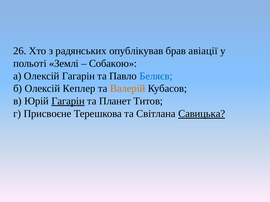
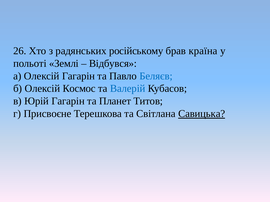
опублікував: опублікував -> російському
авіації: авіації -> країна
Собакою: Собакою -> Відбувся
Кеплер: Кеплер -> Космос
Валерій colour: orange -> blue
Гагарін at (68, 101) underline: present -> none
